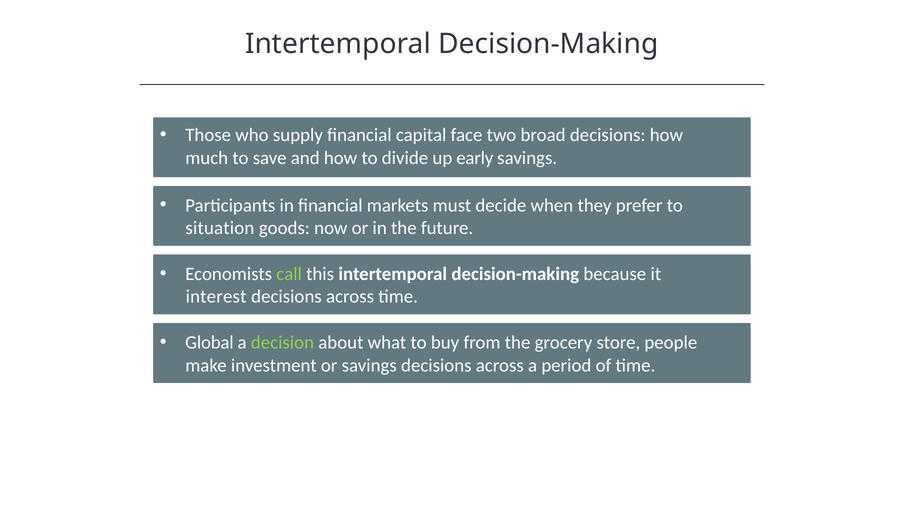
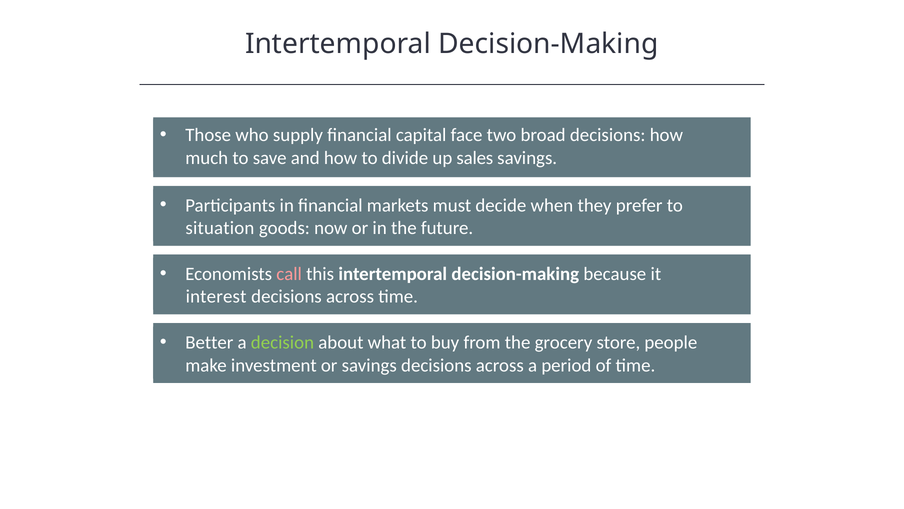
early: early -> sales
call colour: light green -> pink
Global: Global -> Better
